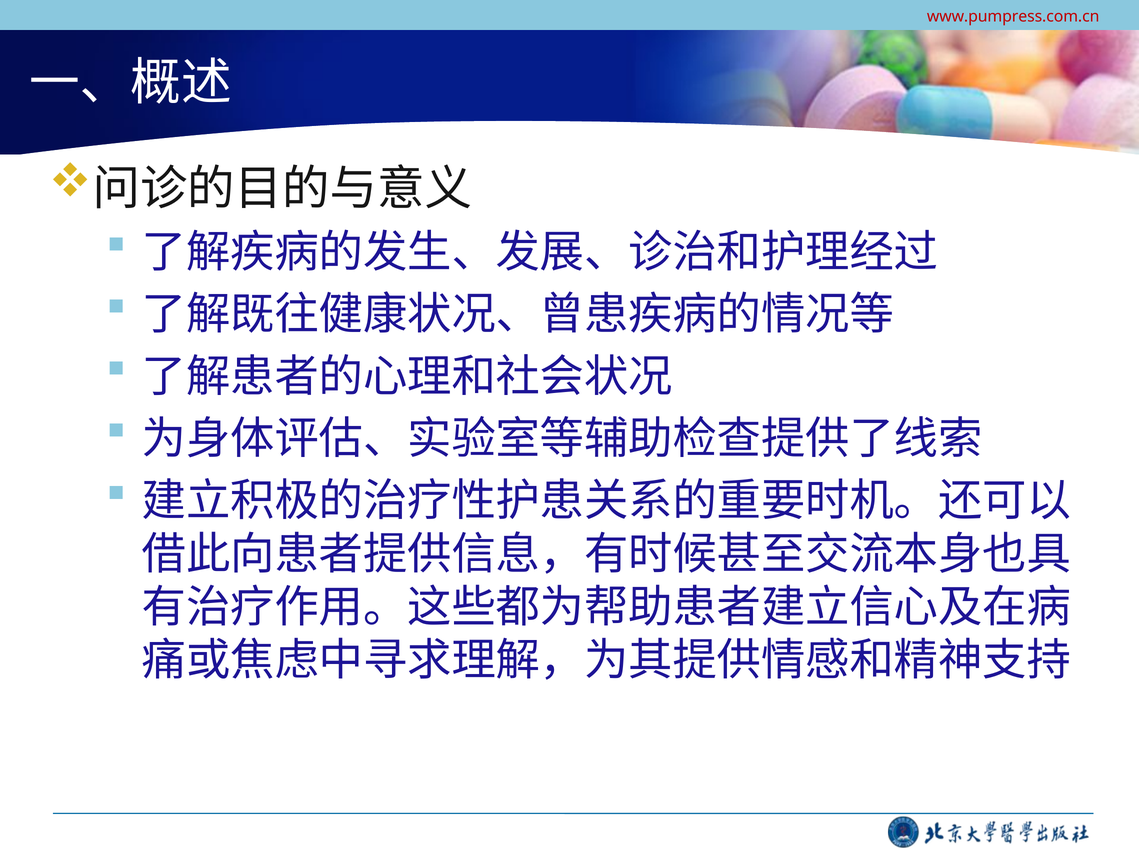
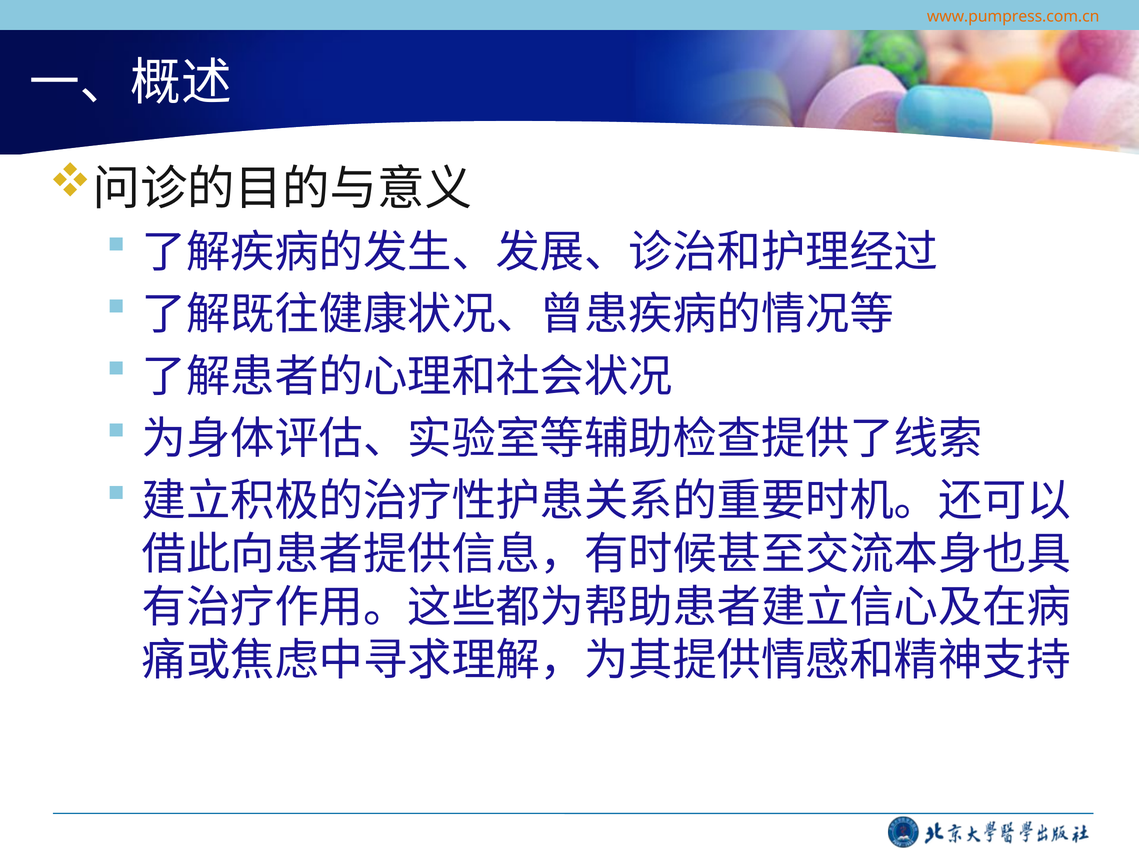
www.pumpress.com.cn colour: red -> orange
